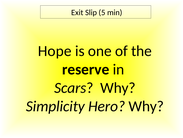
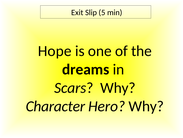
reserve: reserve -> dreams
Simplicity: Simplicity -> Character
